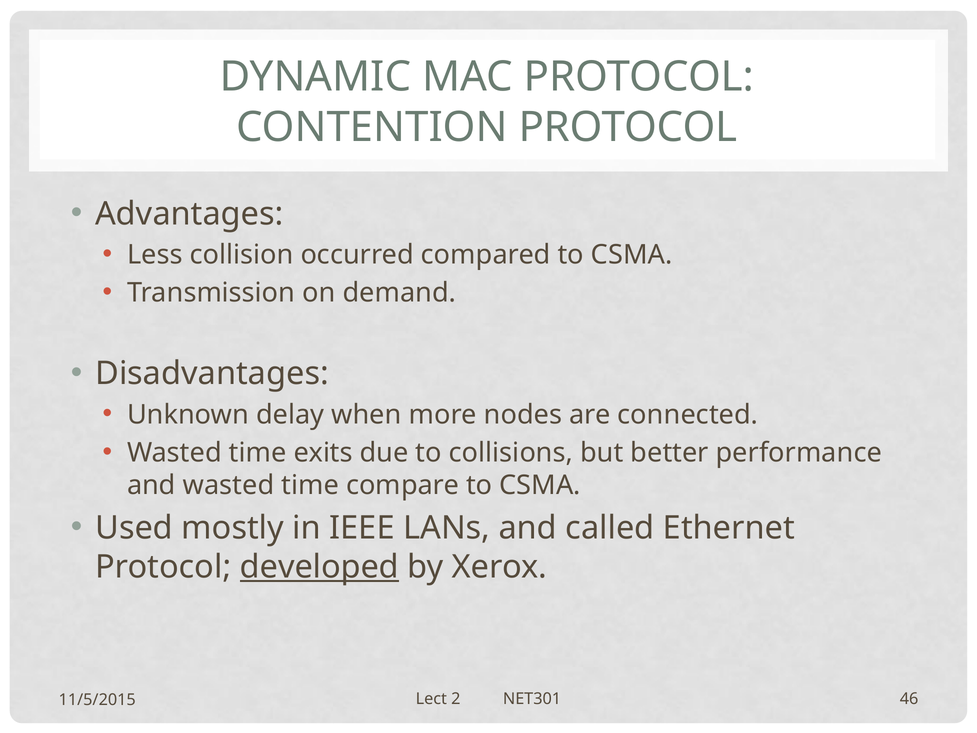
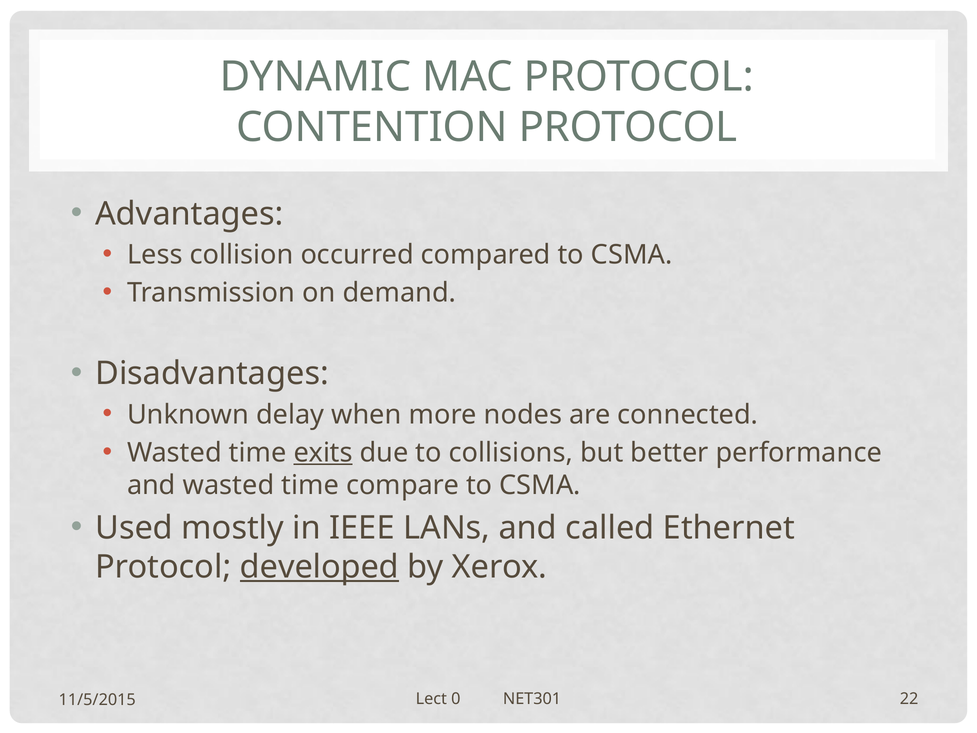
exits underline: none -> present
2: 2 -> 0
46: 46 -> 22
